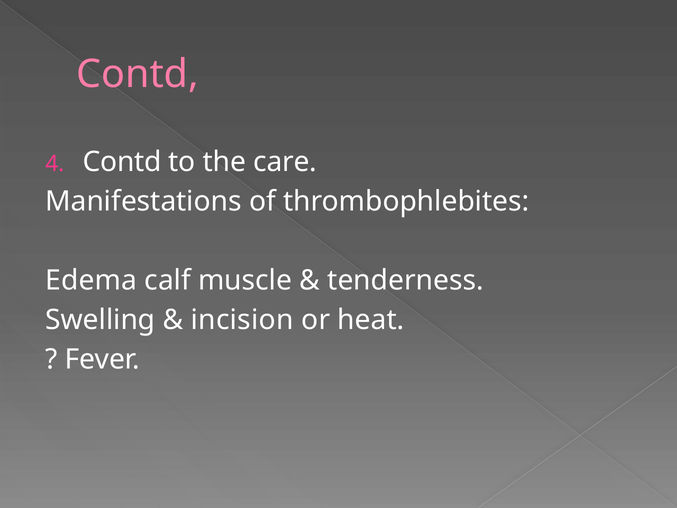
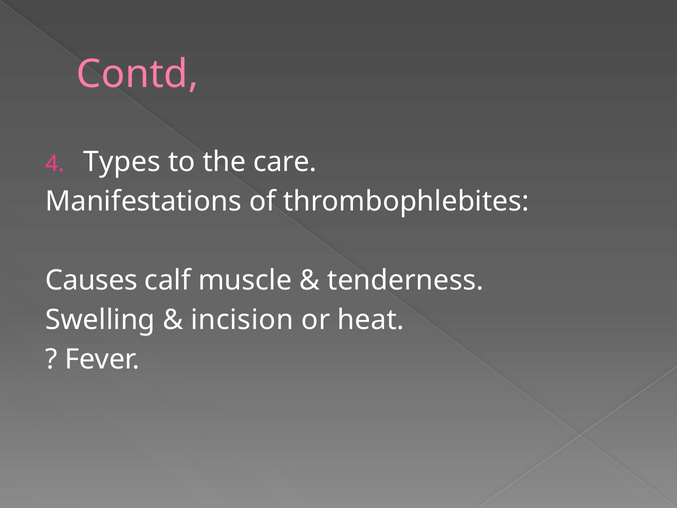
Contd at (122, 162): Contd -> Types
Edema: Edema -> Causes
